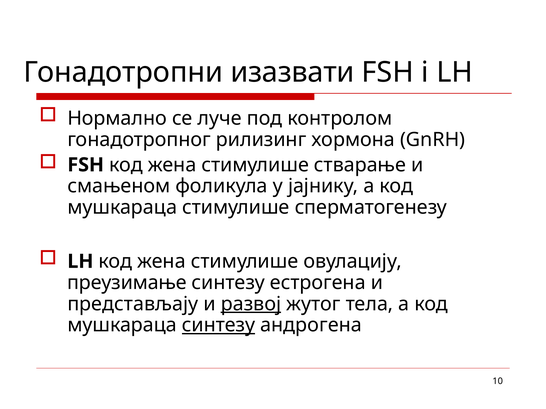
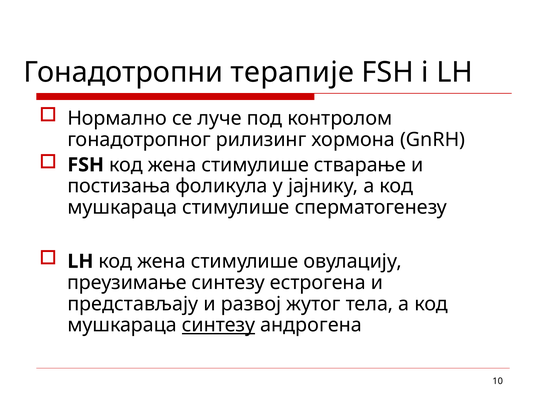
изазвати: изазвати -> терапије
смањеном: смањеном -> постизања
развој underline: present -> none
